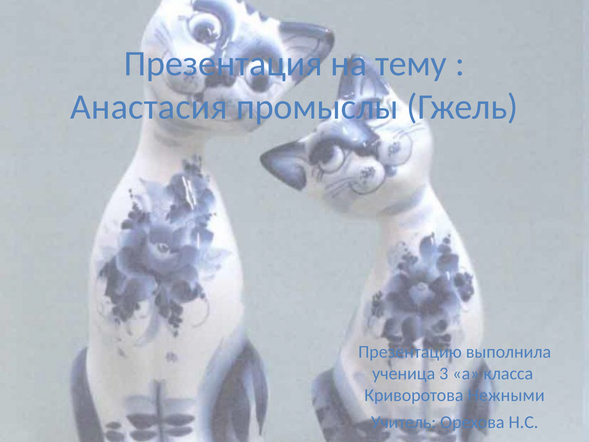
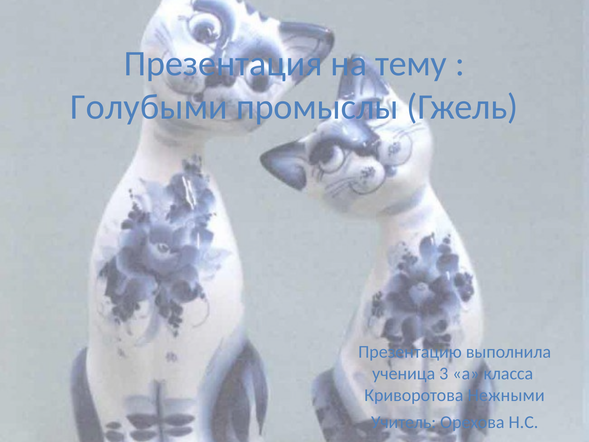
Анастасия: Анастасия -> Голубыми
